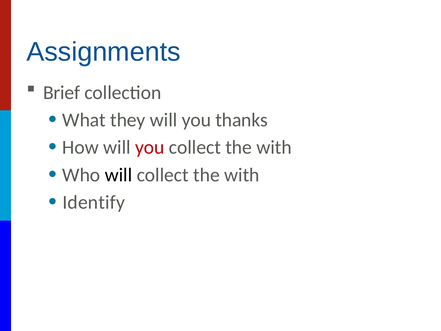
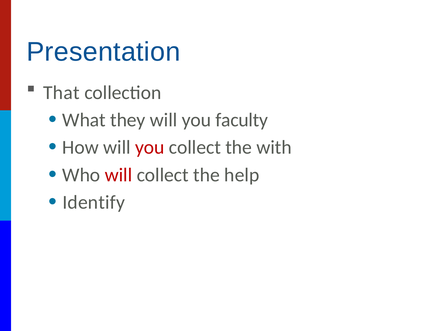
Assignments: Assignments -> Presentation
Brief: Brief -> That
thanks: thanks -> faculty
will at (119, 175) colour: black -> red
with at (242, 175): with -> help
